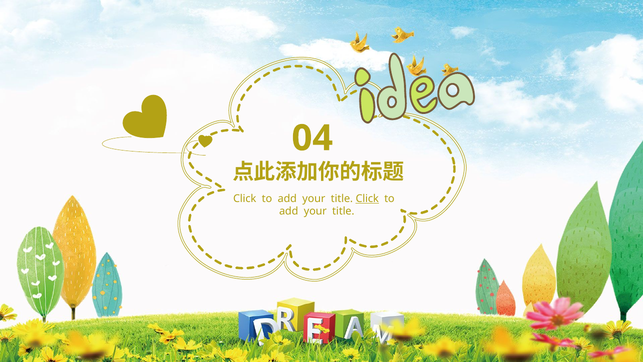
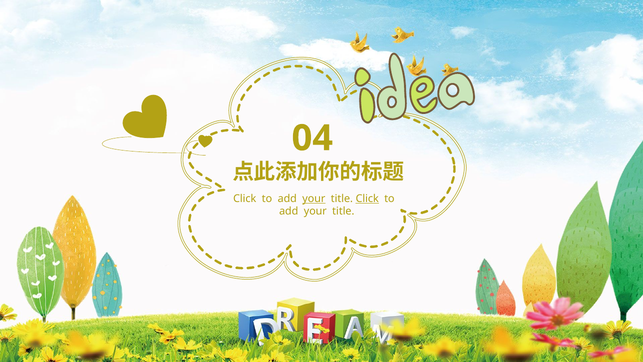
your at (314, 198) underline: none -> present
